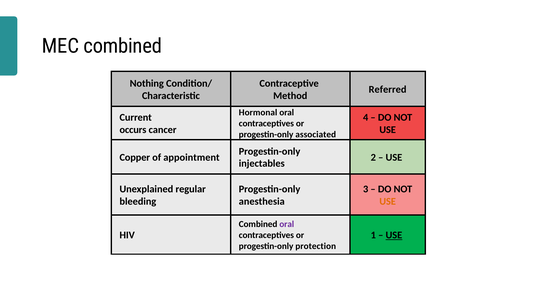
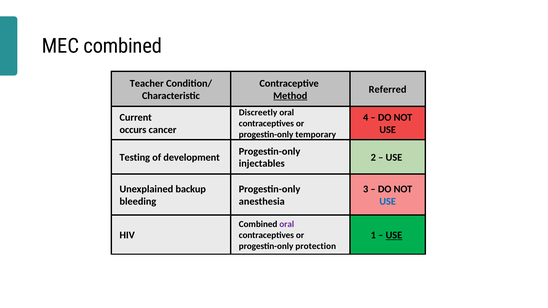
Nothing: Nothing -> Teacher
Method underline: none -> present
Hormonal: Hormonal -> Discreetly
associated: associated -> temporary
Copper: Copper -> Testing
appointment: appointment -> development
regular: regular -> backup
USE at (388, 201) colour: orange -> blue
